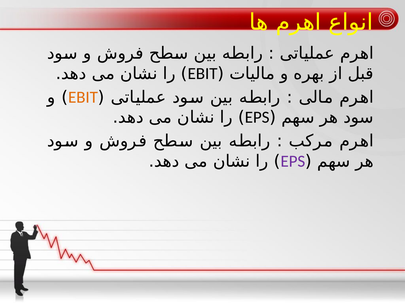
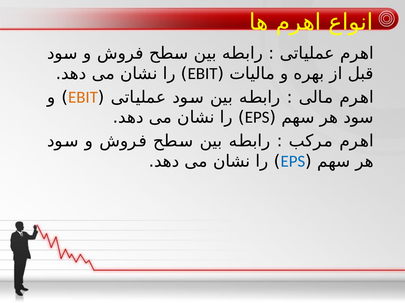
EPS at (293, 162) colour: purple -> blue
